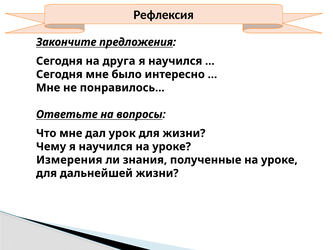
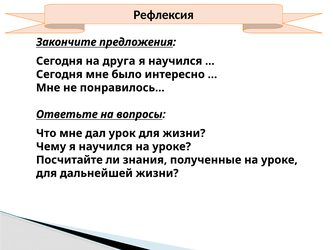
Измерения: Измерения -> Посчитайте
